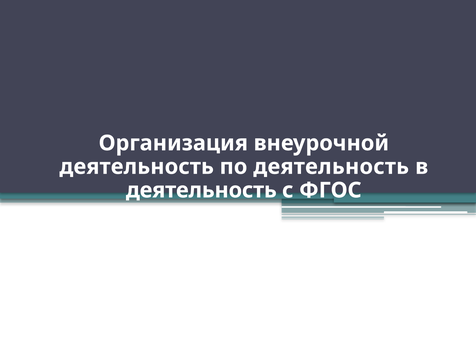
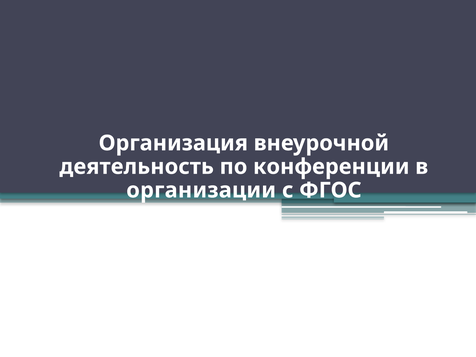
по деятельность: деятельность -> конференции
деятельность at (201, 190): деятельность -> организации
